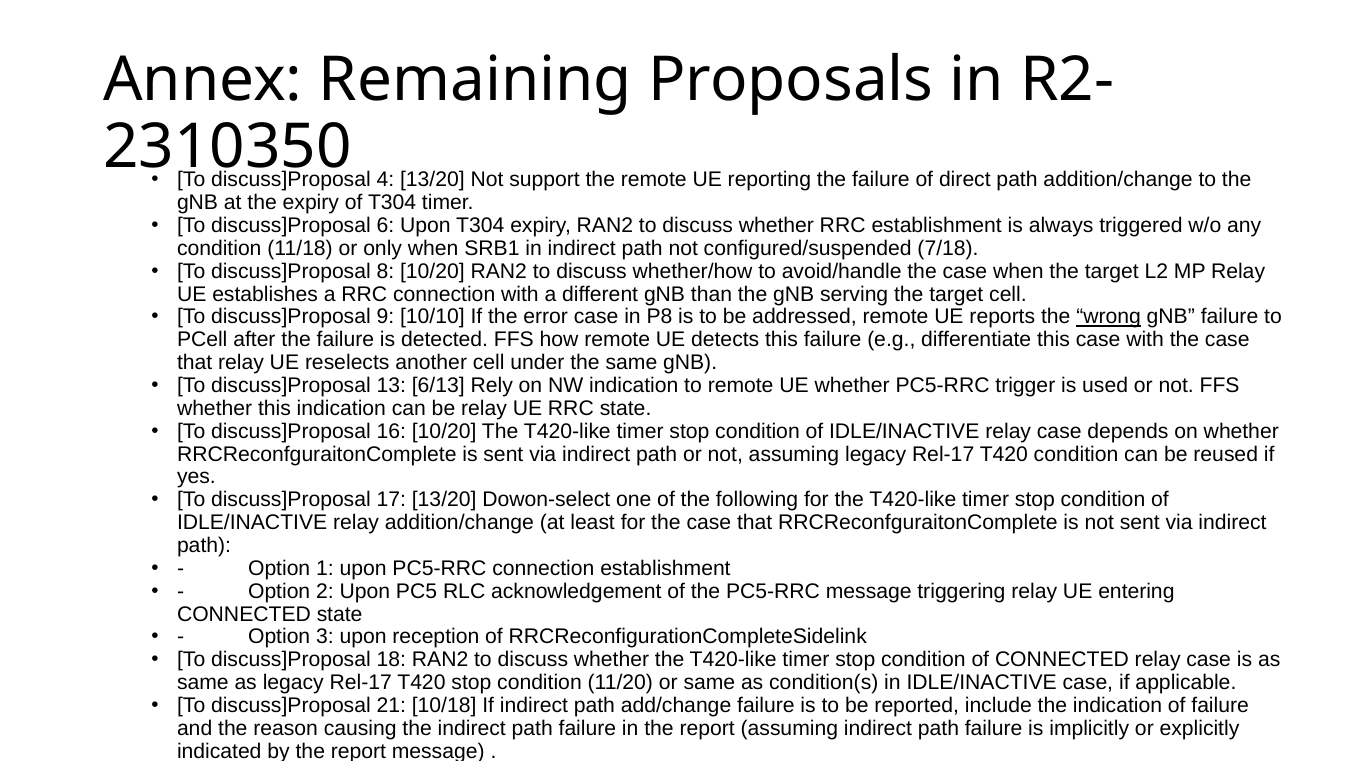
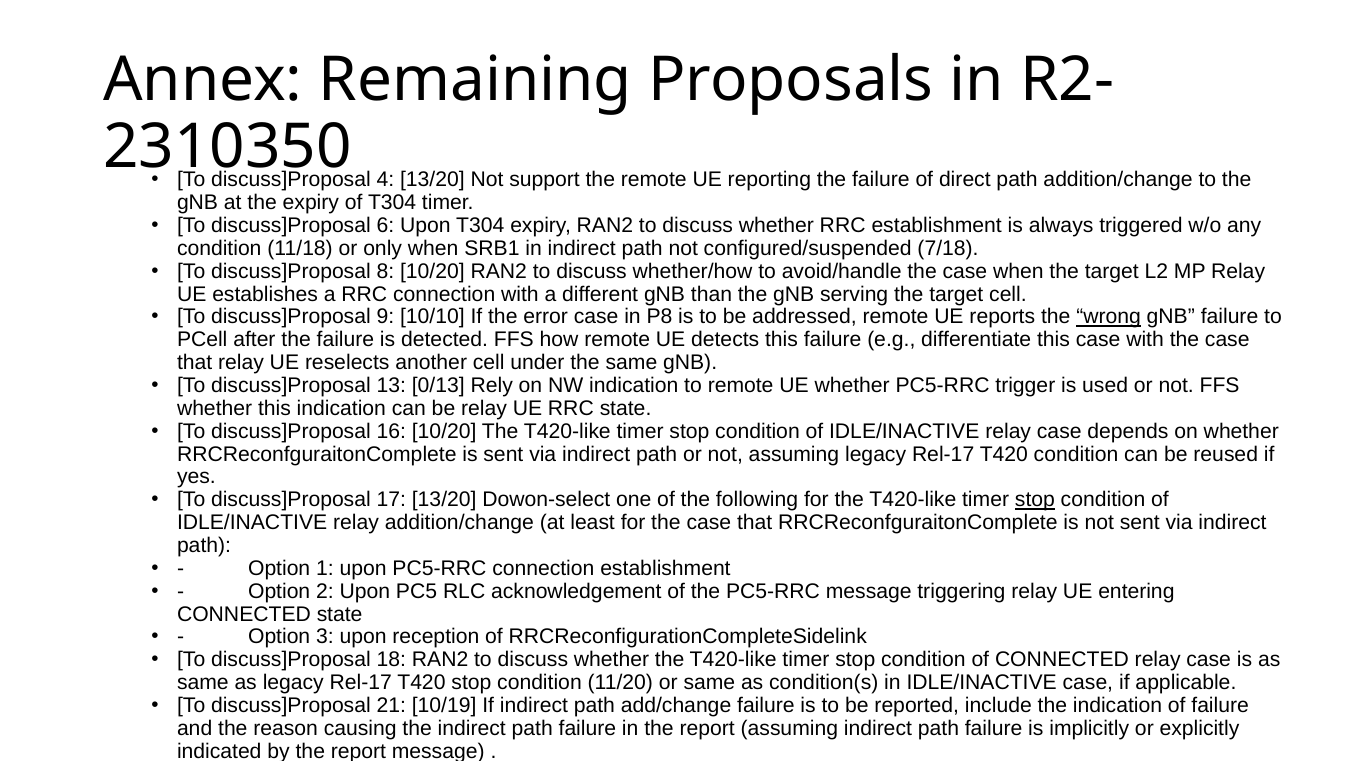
6/13: 6/13 -> 0/13
stop at (1035, 500) underline: none -> present
10/18: 10/18 -> 10/19
